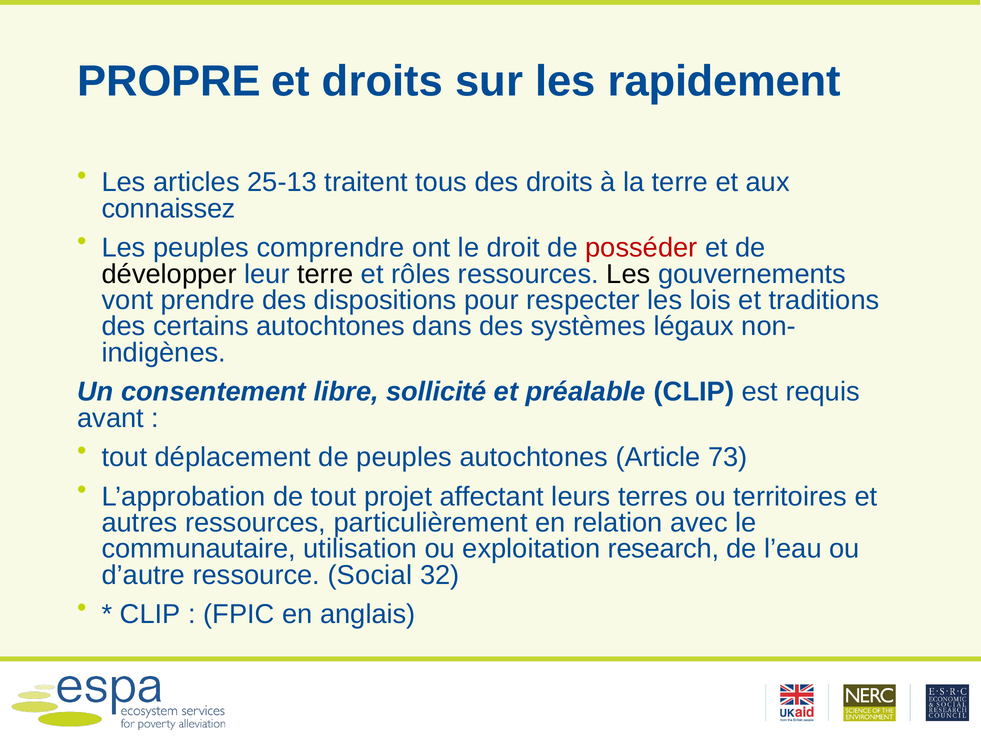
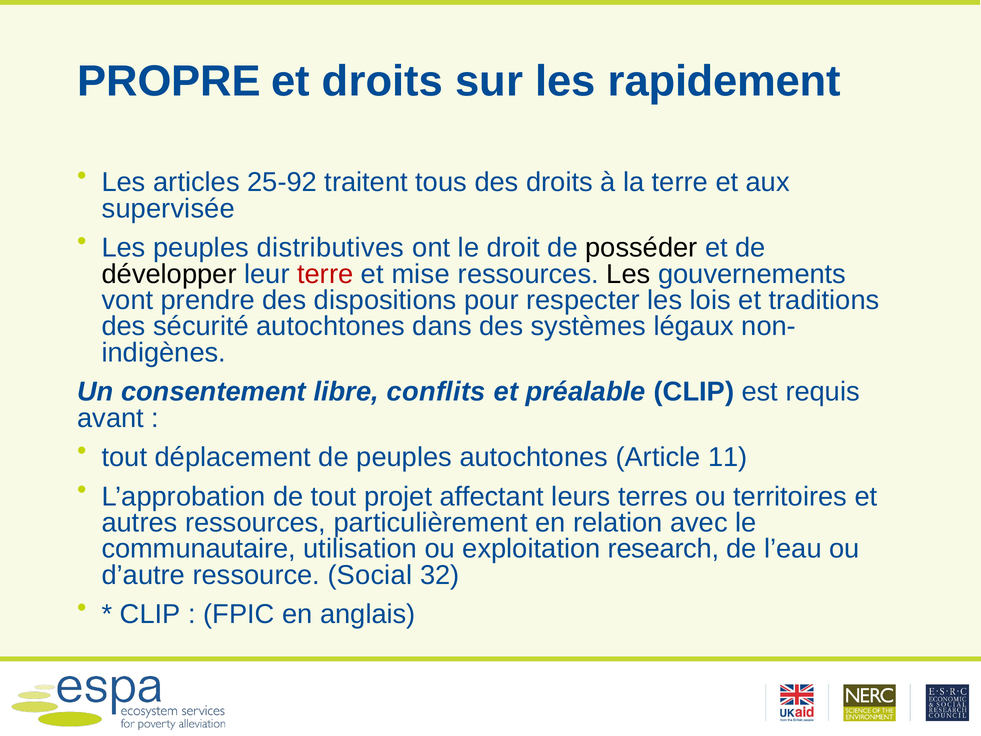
25-13: 25-13 -> 25-92
connaissez: connaissez -> supervisée
comprendre: comprendre -> distributives
posséder colour: red -> black
terre at (325, 274) colour: black -> red
rôles: rôles -> mise
certains: certains -> sécurité
sollicité: sollicité -> conflits
73: 73 -> 11
